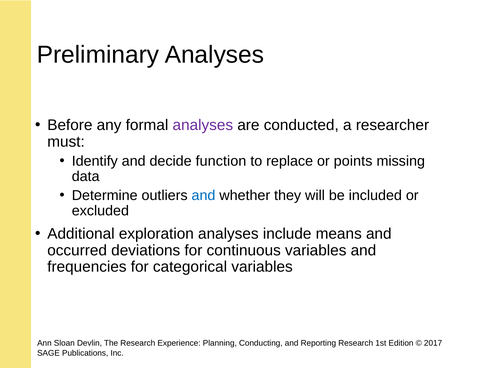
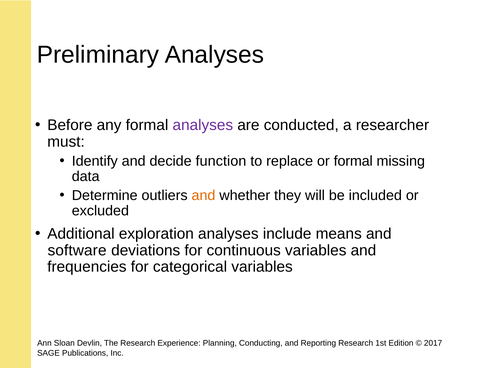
or points: points -> formal
and at (204, 195) colour: blue -> orange
occurred: occurred -> software
